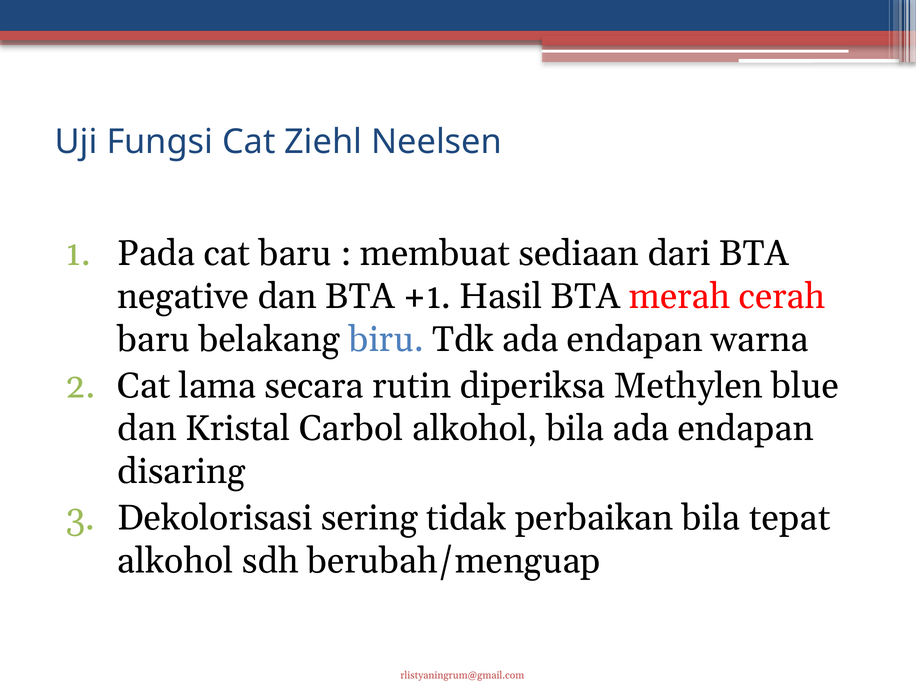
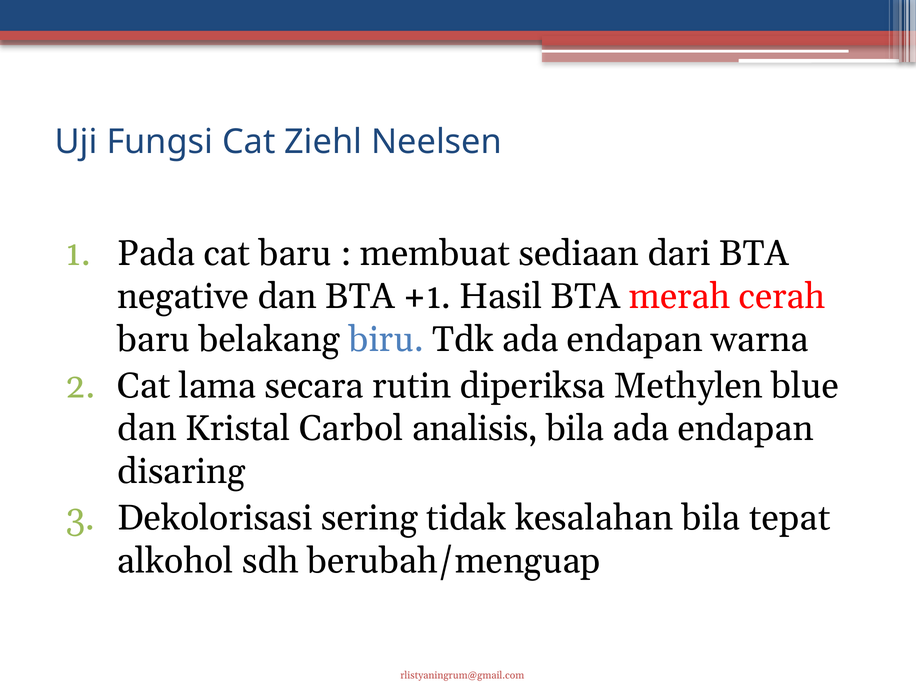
Carbol alkohol: alkohol -> analisis
perbaikan: perbaikan -> kesalahan
